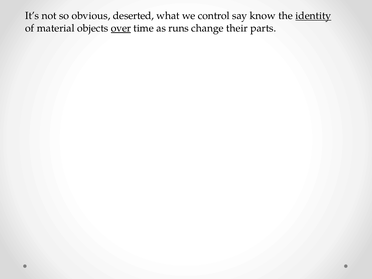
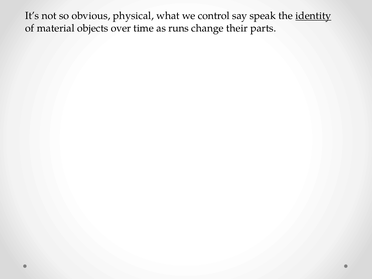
deserted: deserted -> physical
know: know -> speak
over underline: present -> none
